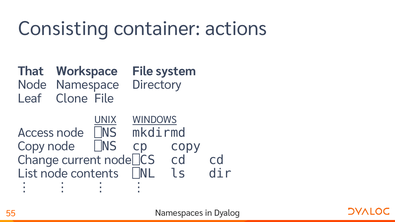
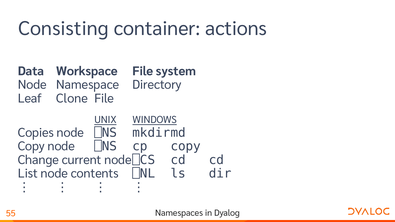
That: That -> Data
Access: Access -> Copies
